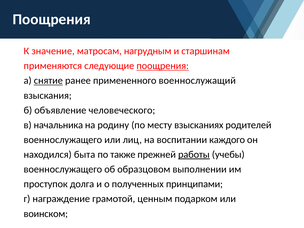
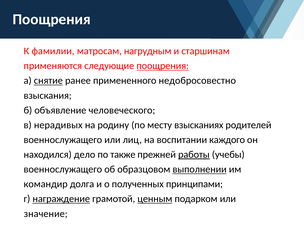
значение: значение -> фамилии
военнослужащий: военнослужащий -> недобросовестно
начальника: начальника -> нерадивых
быта: быта -> дело
выполнении underline: none -> present
проступок: проступок -> командир
награждение underline: none -> present
ценным underline: none -> present
воинском: воинском -> значение
